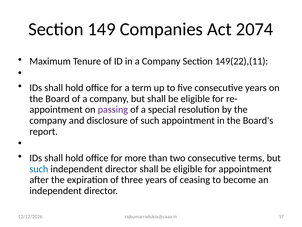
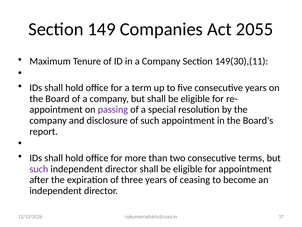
2074: 2074 -> 2055
149(22),(11: 149(22),(11 -> 149(30),(11
such at (39, 169) colour: blue -> purple
